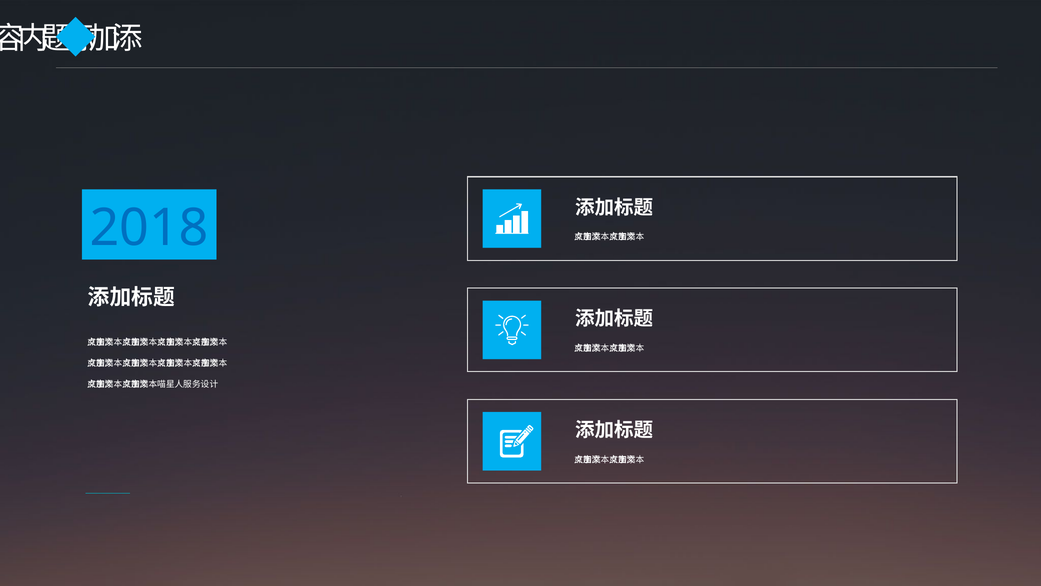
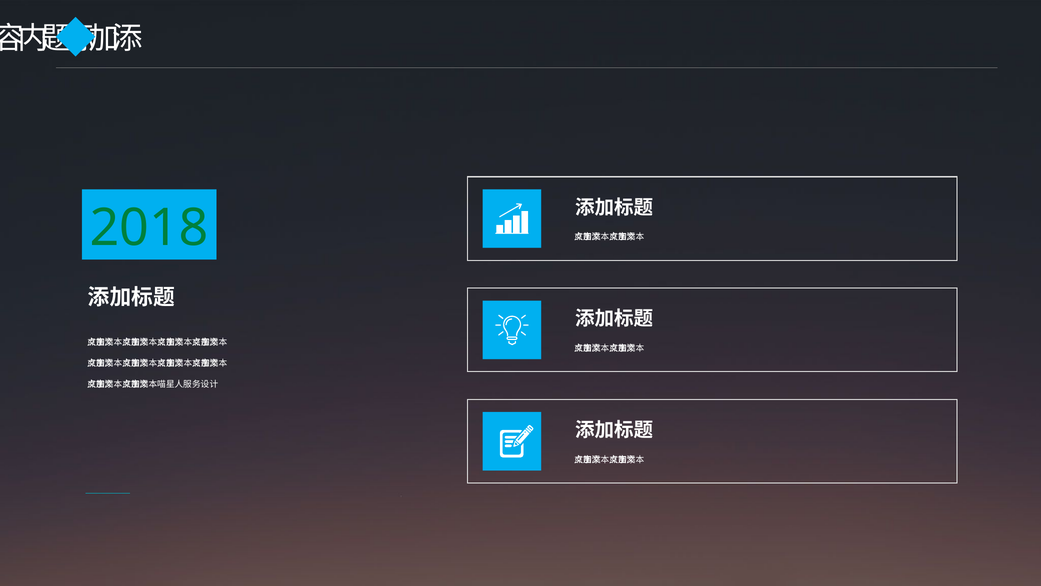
2018 colour: blue -> green
